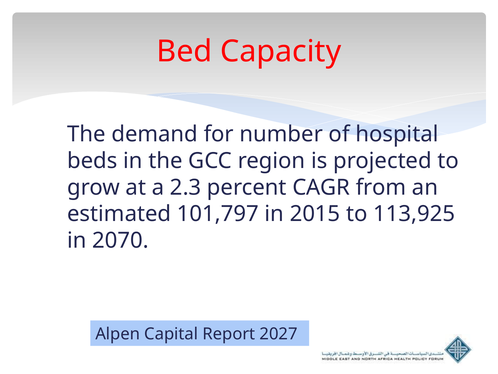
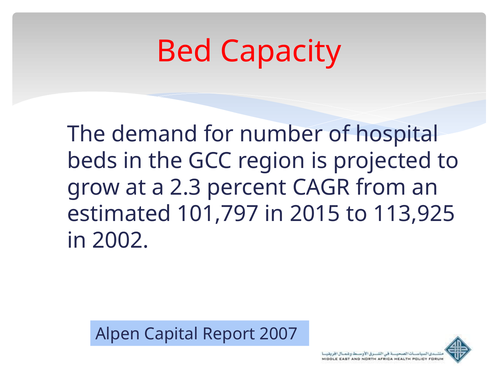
2070: 2070 -> 2002
2027: 2027 -> 2007
